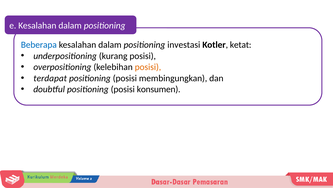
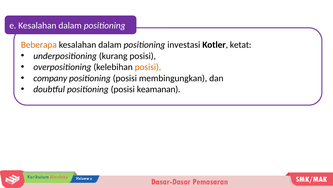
Beberapa colour: blue -> orange
terdapat: terdapat -> company
konsumen: konsumen -> keamanan
